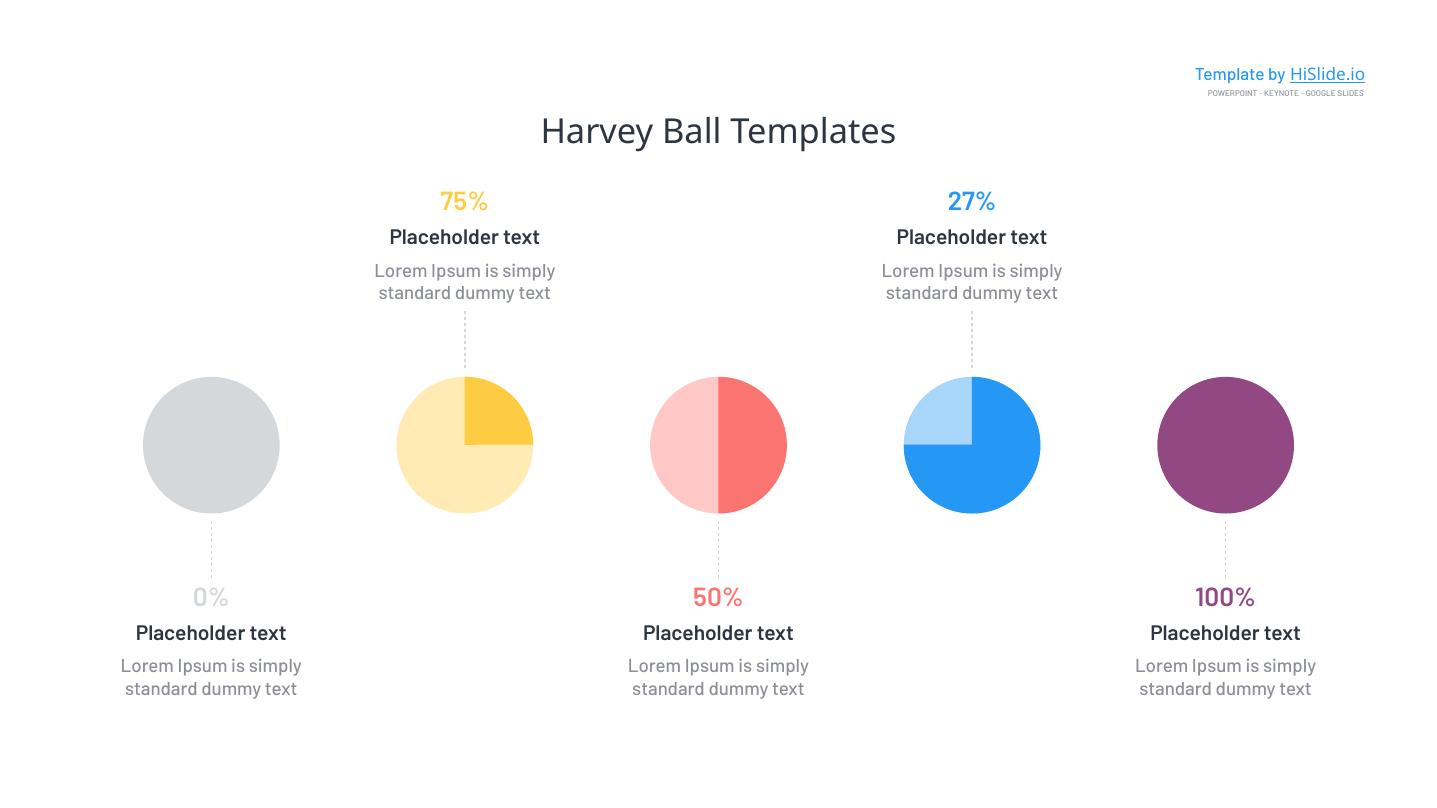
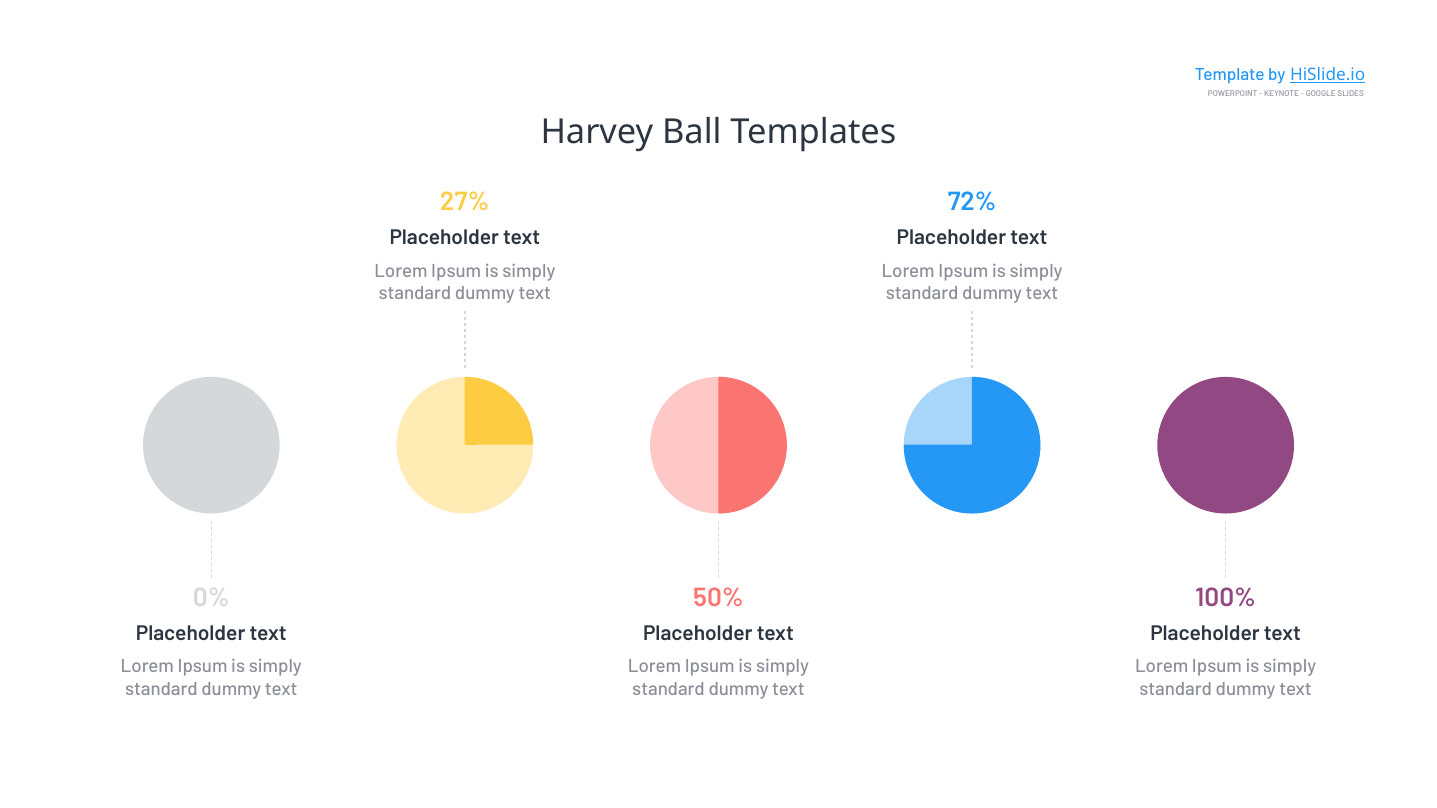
75%: 75% -> 27%
27%: 27% -> 72%
